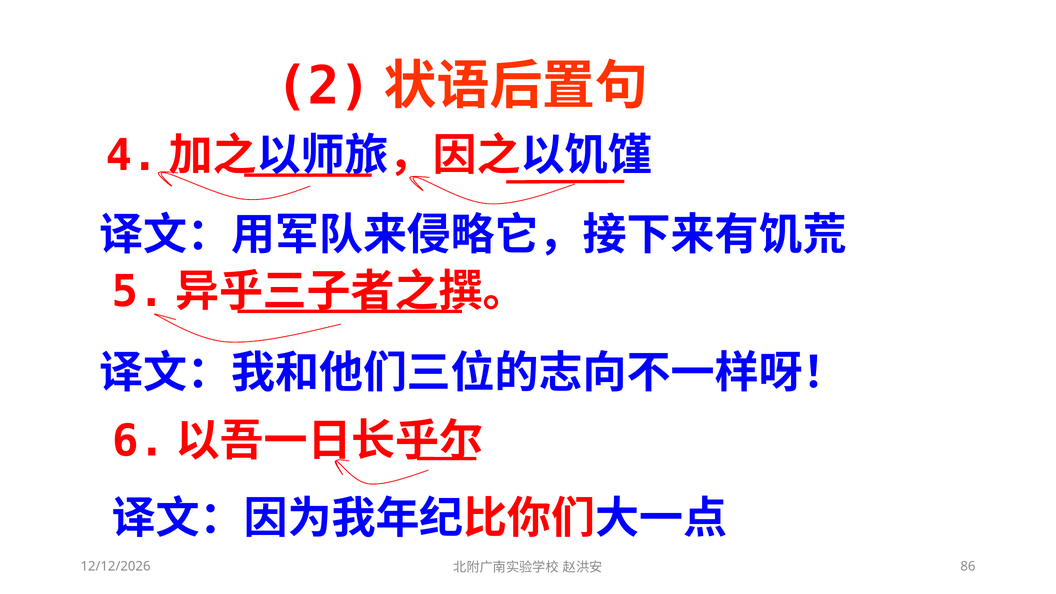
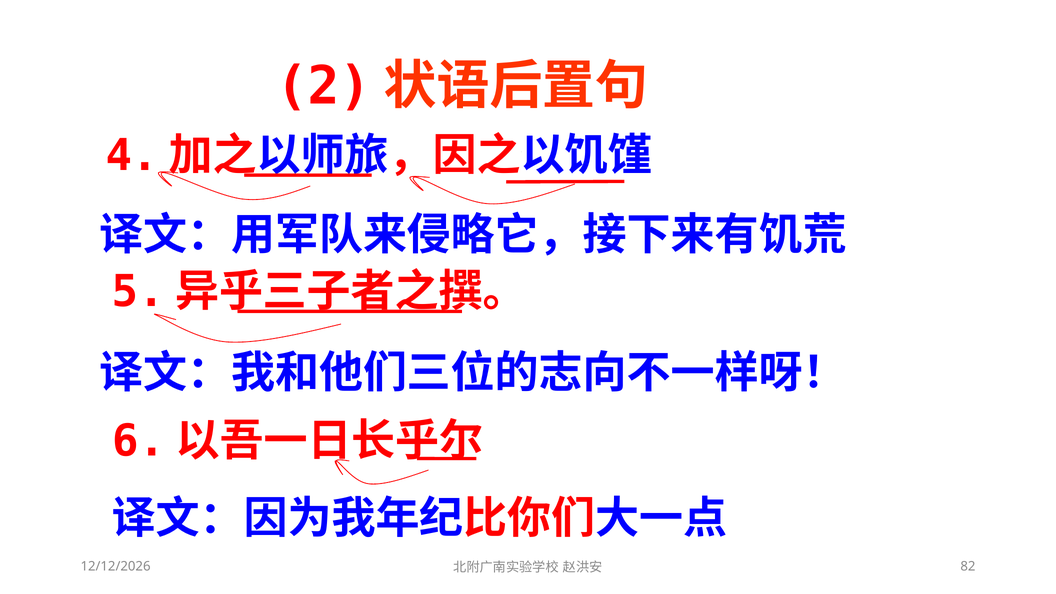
86: 86 -> 82
